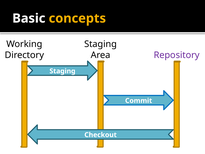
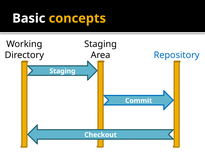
Repository colour: purple -> blue
